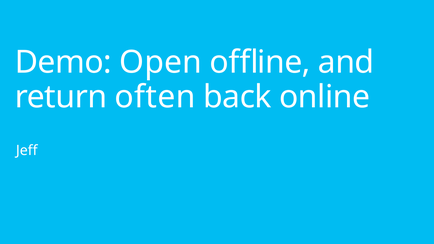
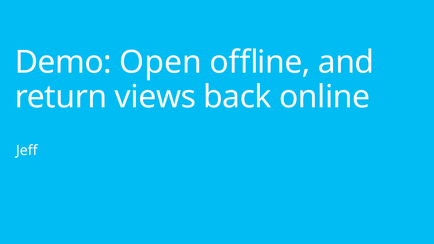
often: often -> views
